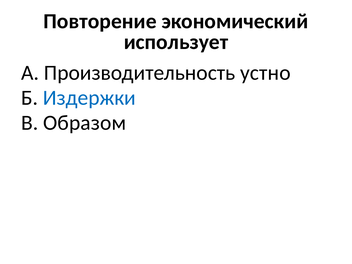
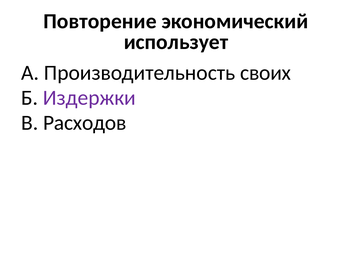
устно: устно -> своих
Издержки colour: blue -> purple
Образом: Образом -> Расходов
